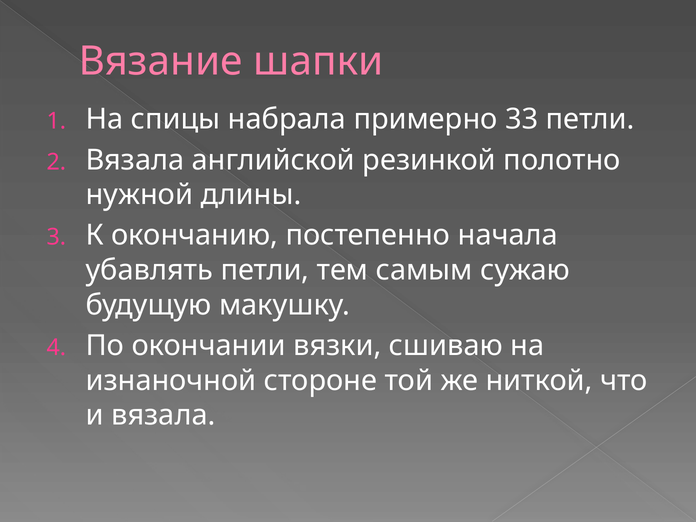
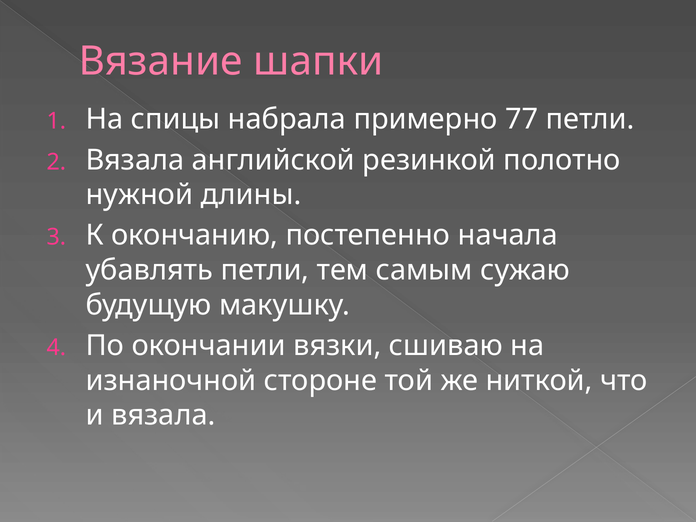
33: 33 -> 77
